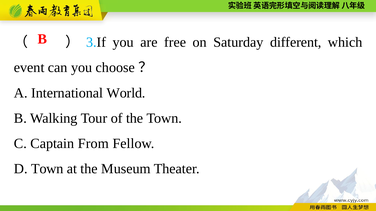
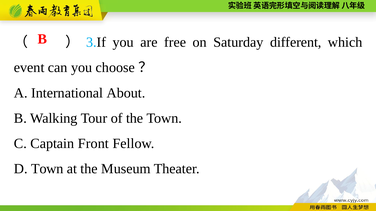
World: World -> About
From: From -> Front
